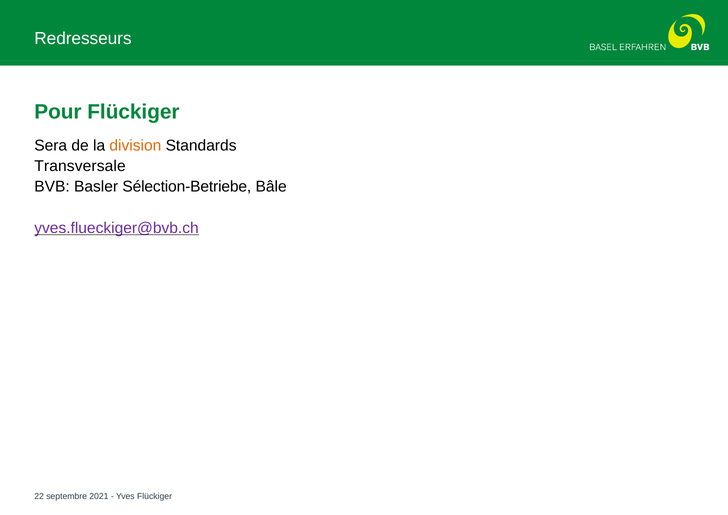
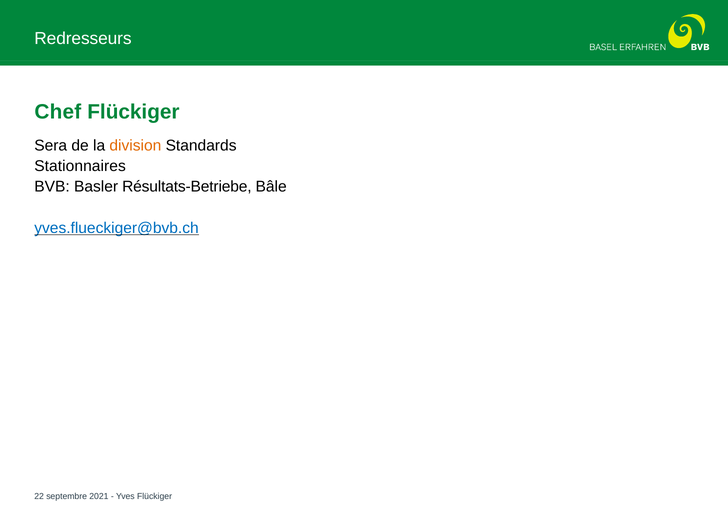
Pour: Pour -> Chef
Transversale: Transversale -> Stationnaires
Sélection-Betriebe: Sélection-Betriebe -> Résultats-Betriebe
yves.flueckiger@bvb.ch colour: purple -> blue
